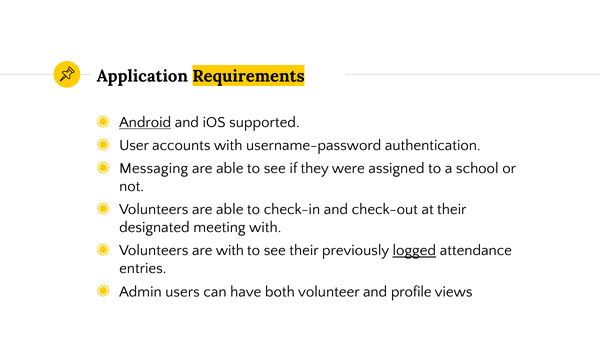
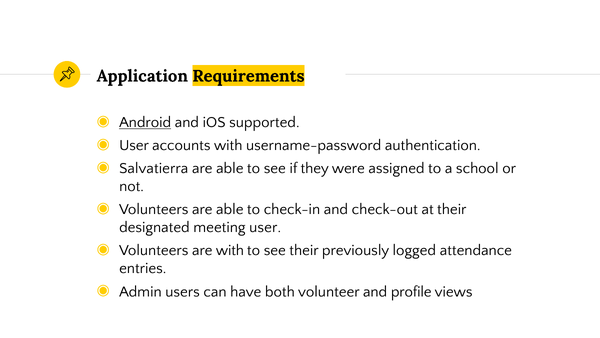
Messaging: Messaging -> Salvatierra
meeting with: with -> user
logged underline: present -> none
